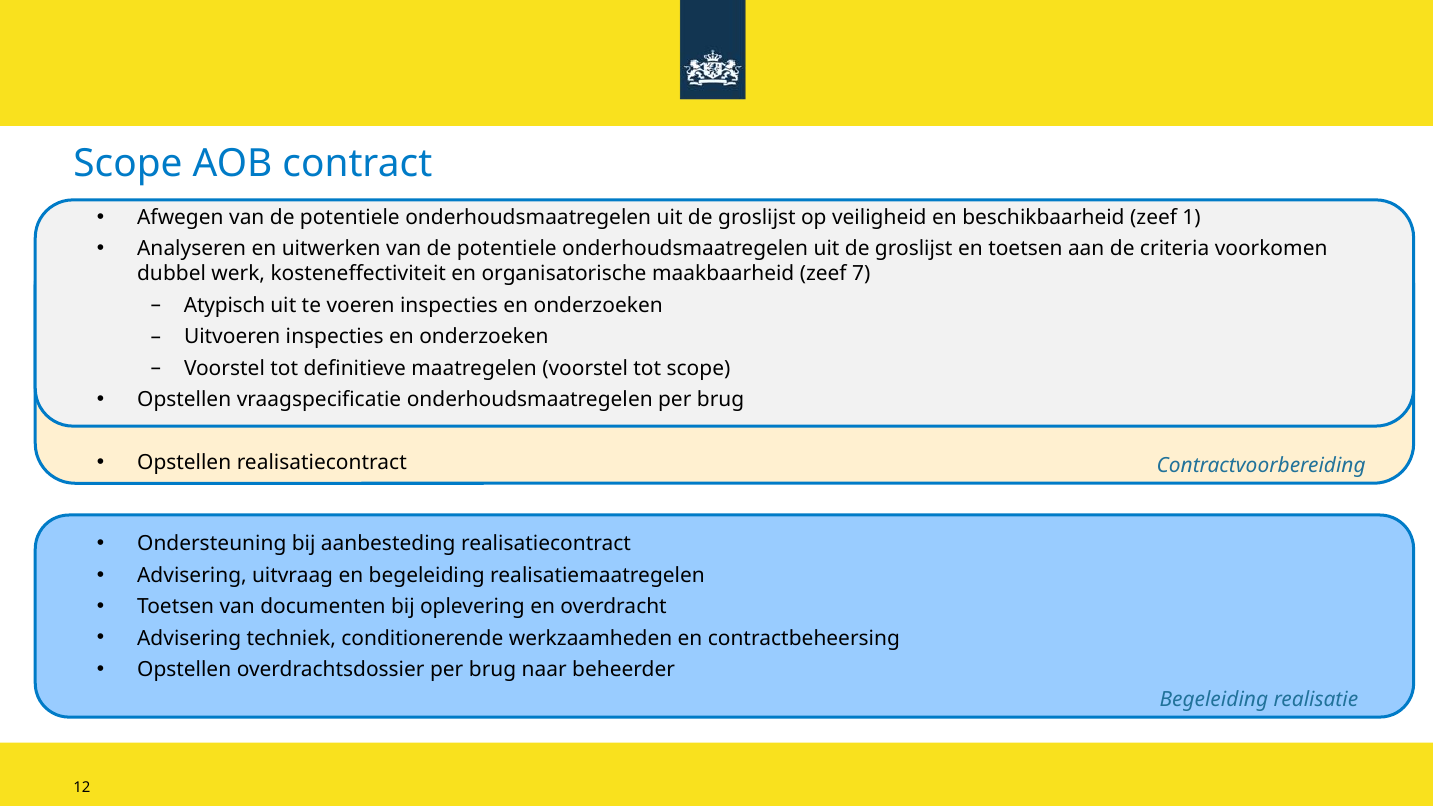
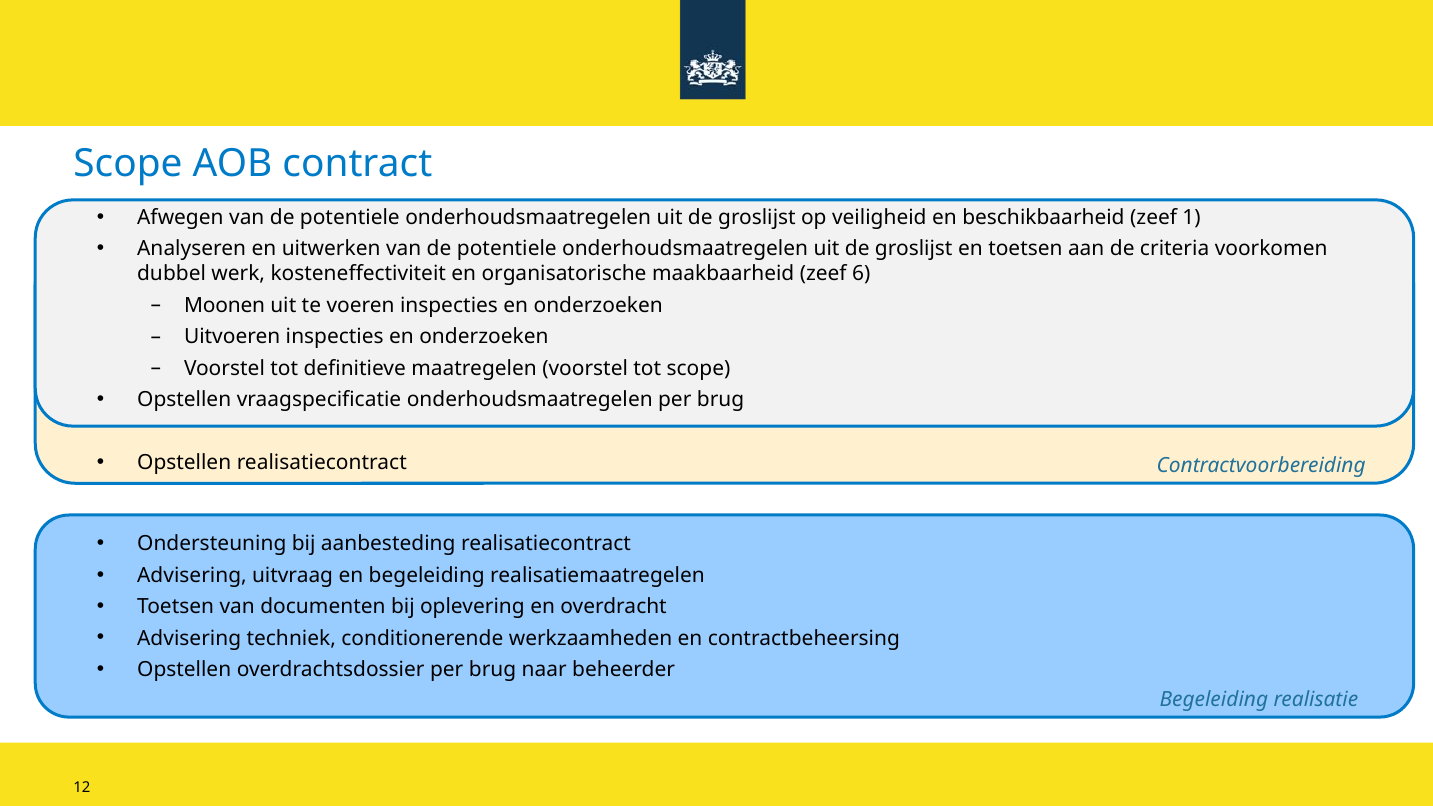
7: 7 -> 6
Atypisch: Atypisch -> Moonen
